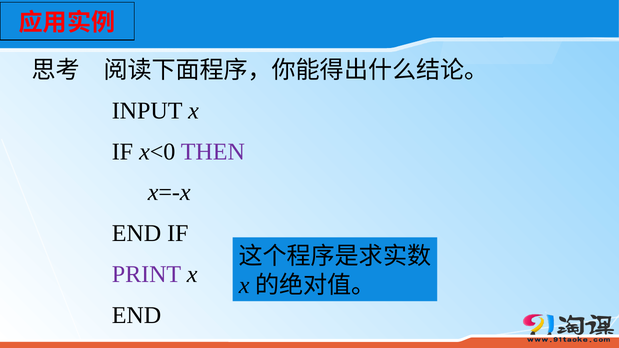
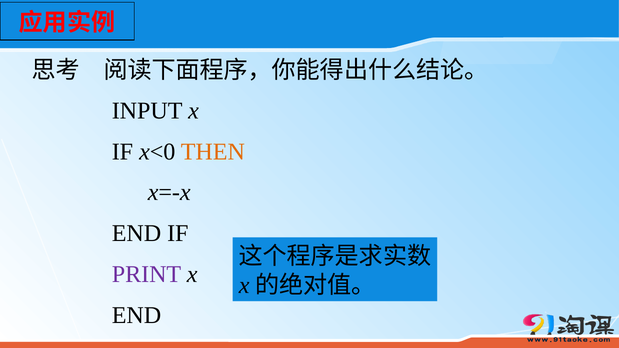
THEN colour: purple -> orange
